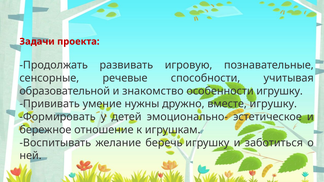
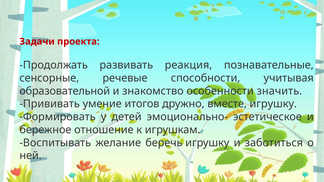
игровую: игровую -> реакция
особенности игрушку: игрушку -> значить
нужны: нужны -> итогов
